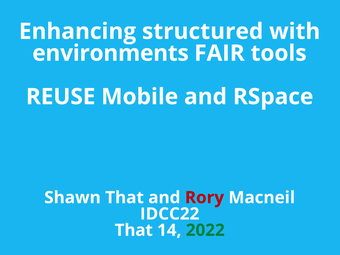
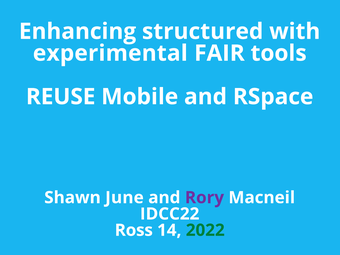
environments: environments -> experimental
Shawn That: That -> June
Rory colour: red -> purple
That at (134, 230): That -> Ross
